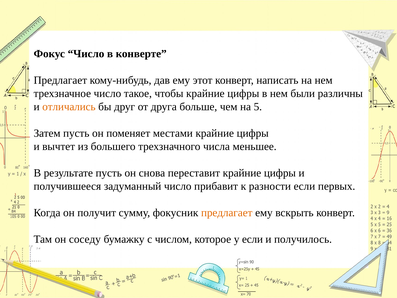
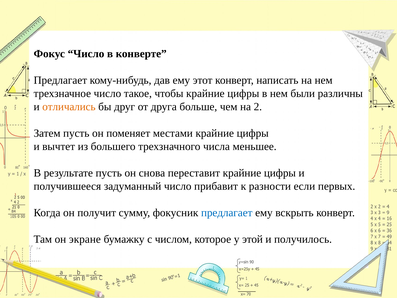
5: 5 -> 2
предлагает at (227, 213) colour: orange -> blue
соседу: соседу -> экране
у если: если -> этой
